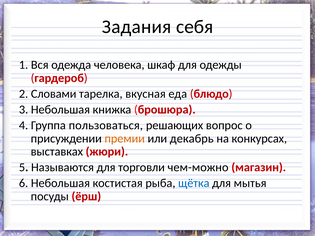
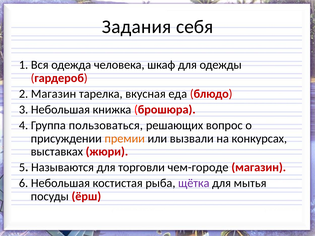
2 Словами: Словами -> Магазин
декабрь: декабрь -> вызвали
чем-можно: чем-можно -> чем-городе
щётка colour: blue -> purple
